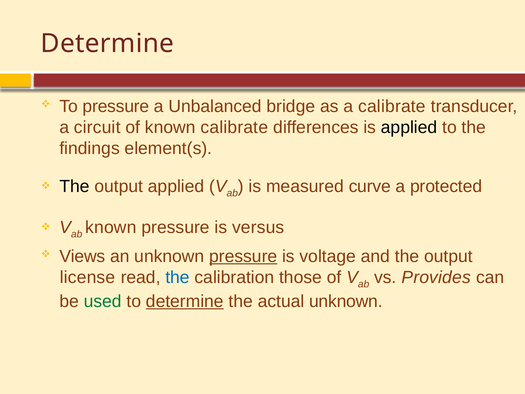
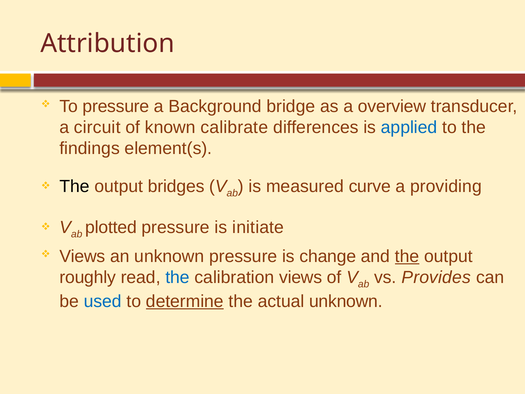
Determine at (107, 43): Determine -> Attribution
Unbalanced: Unbalanced -> Background
a calibrate: calibrate -> overview
applied at (409, 127) colour: black -> blue
output applied: applied -> bridges
protected: protected -> providing
known at (111, 227): known -> plotted
versus: versus -> initiate
pressure at (243, 256) underline: present -> none
voltage: voltage -> change
the at (407, 256) underline: none -> present
license: license -> roughly
calibration those: those -> views
used colour: green -> blue
